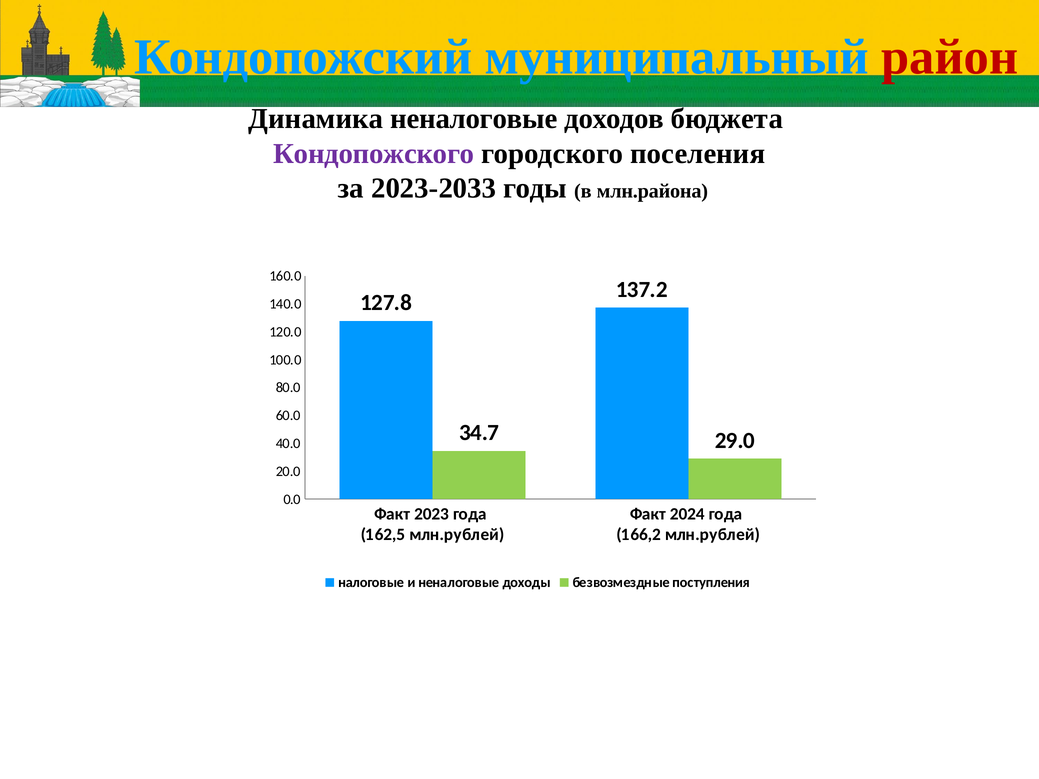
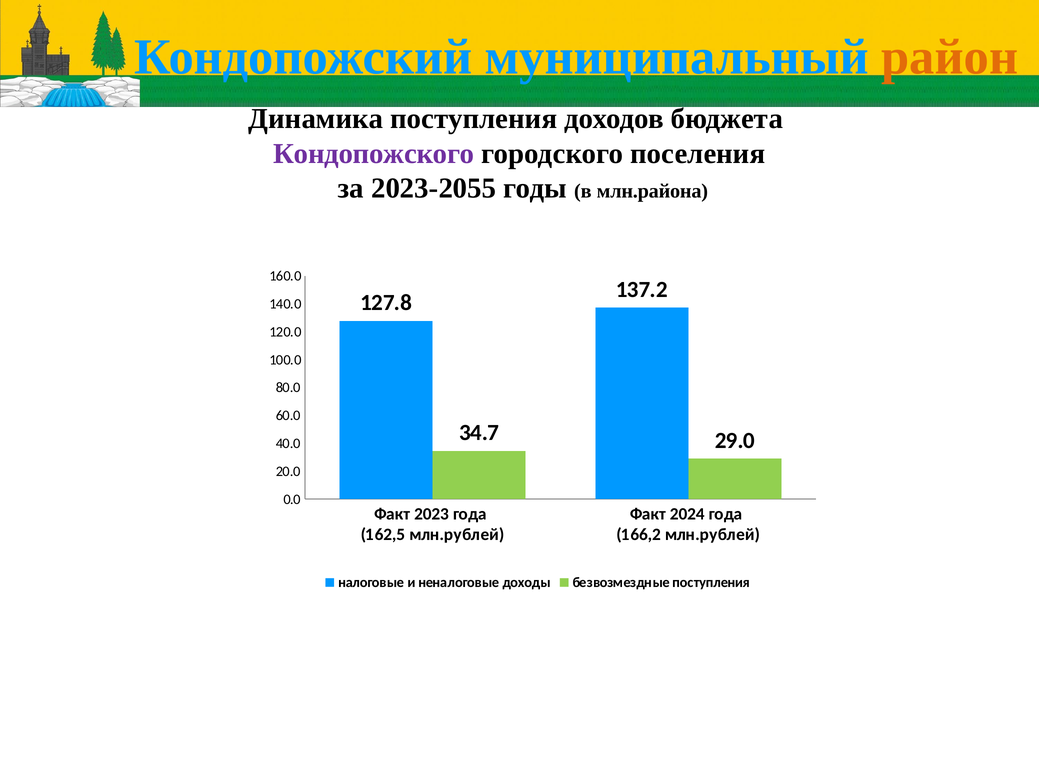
район colour: red -> orange
Динамика неналоговые: неналоговые -> поcтупления
2023-2033: 2023-2033 -> 2023-2055
